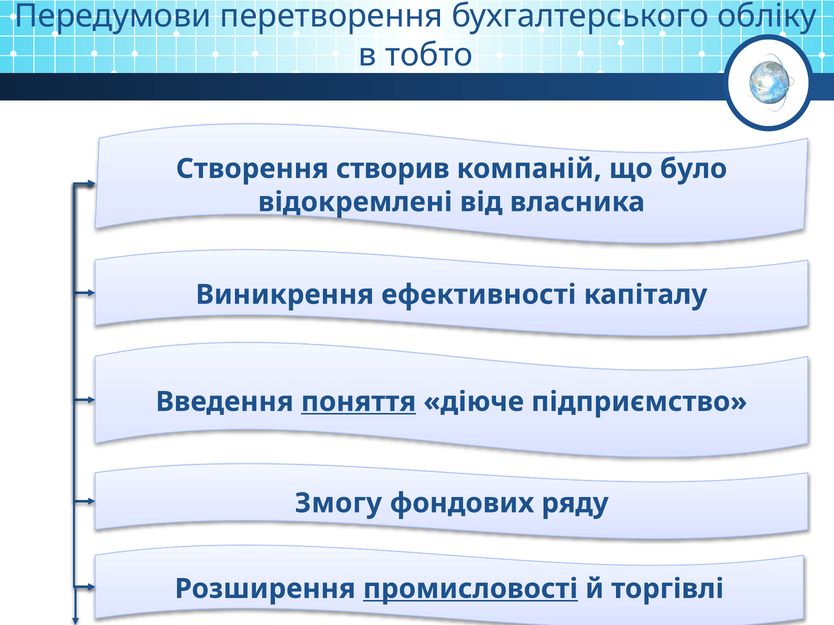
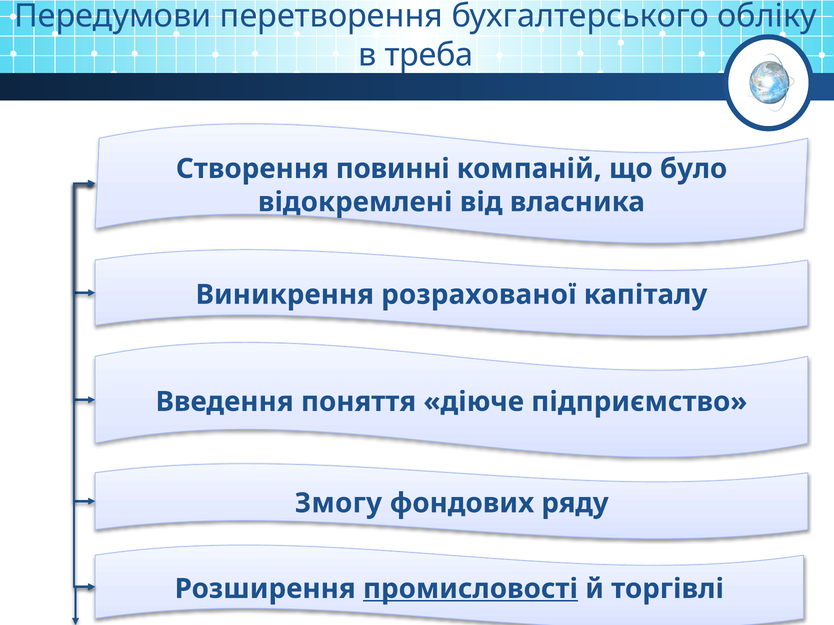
тобто: тобто -> треба
створив: створив -> повинні
ефективності: ефективності -> розрахованої
поняття underline: present -> none
